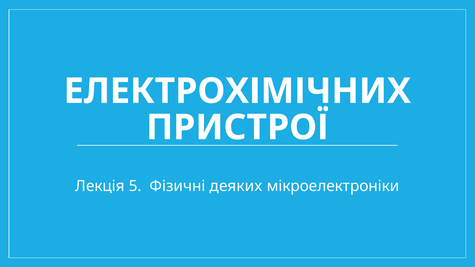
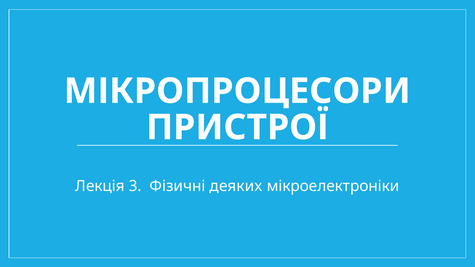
ЕЛЕКТРОХІМІЧНИХ: ЕЛЕКТРОХІМІЧНИХ -> МІКРОПРОЦЕСОРИ
5: 5 -> 3
